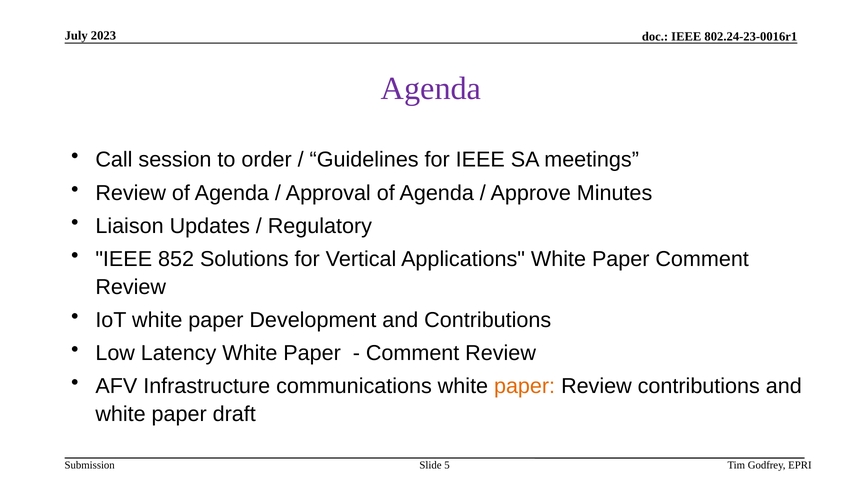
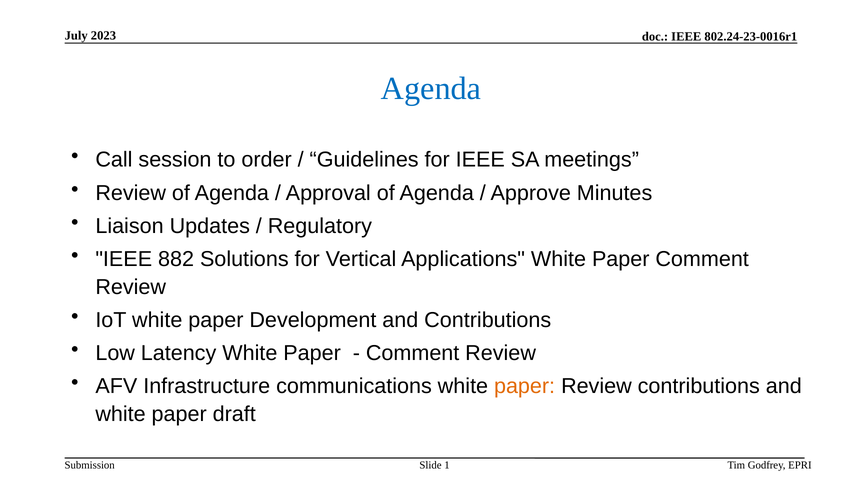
Agenda at (431, 88) colour: purple -> blue
852: 852 -> 882
5: 5 -> 1
